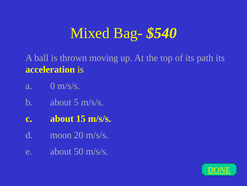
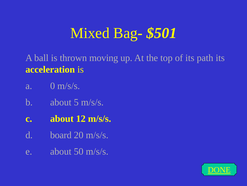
$540: $540 -> $501
15: 15 -> 12
moon: moon -> board
